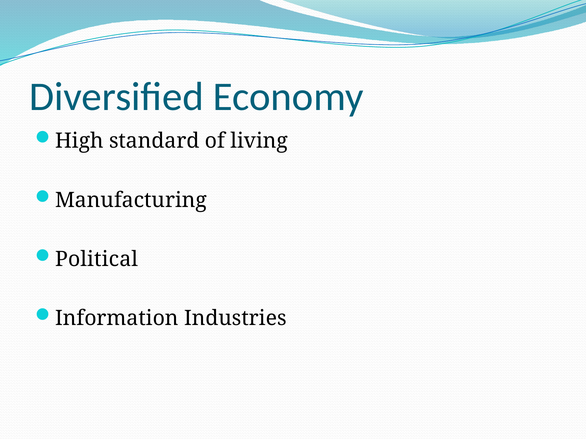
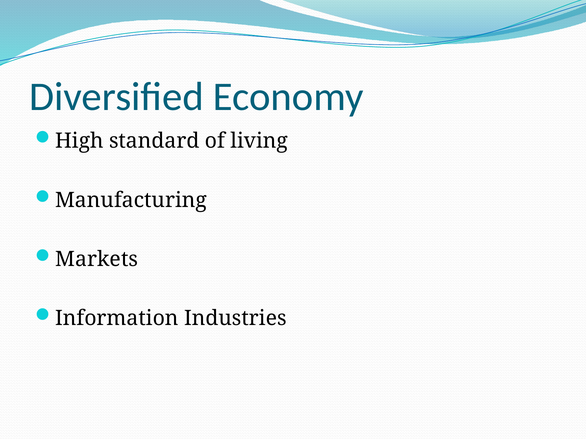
Political: Political -> Markets
